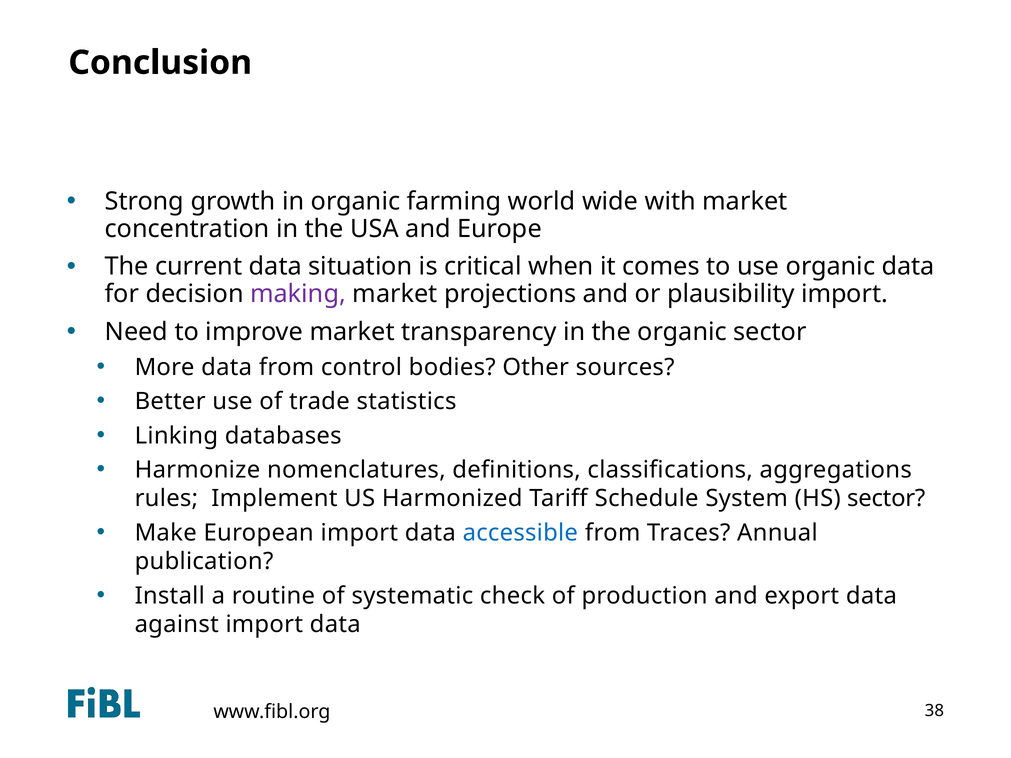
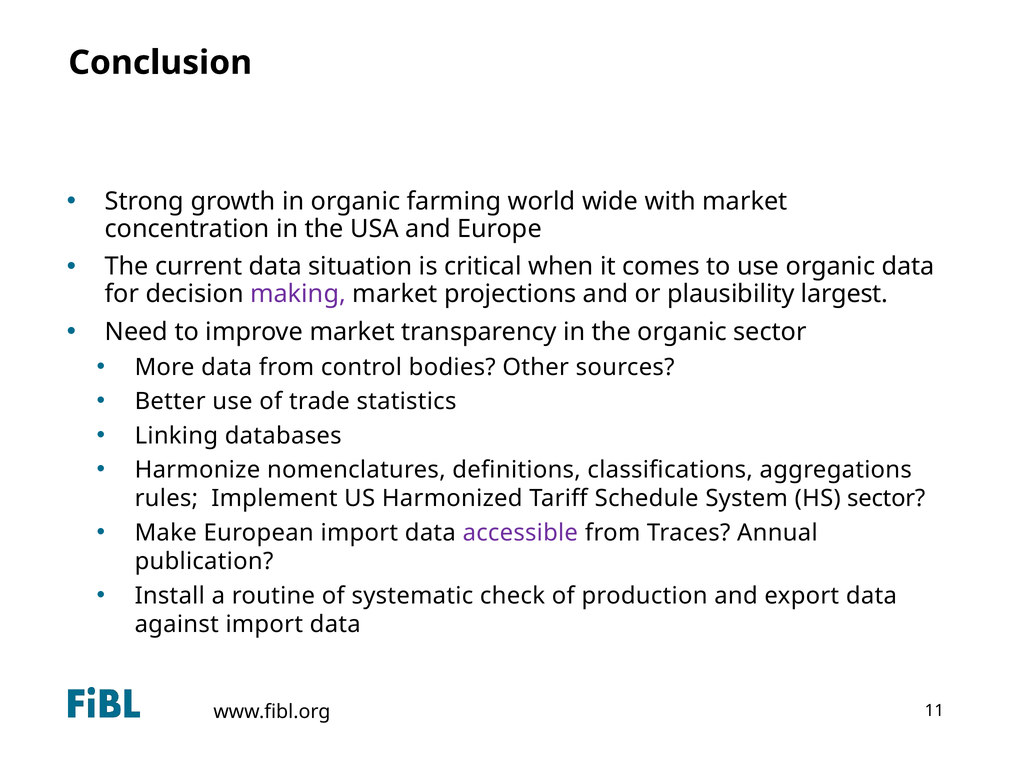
plausibility import: import -> largest
accessible colour: blue -> purple
38: 38 -> 11
